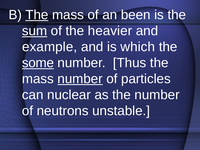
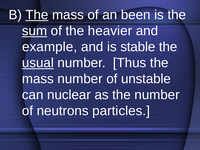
which: which -> stable
some: some -> usual
number at (80, 79) underline: present -> none
particles: particles -> unstable
unstable: unstable -> particles
